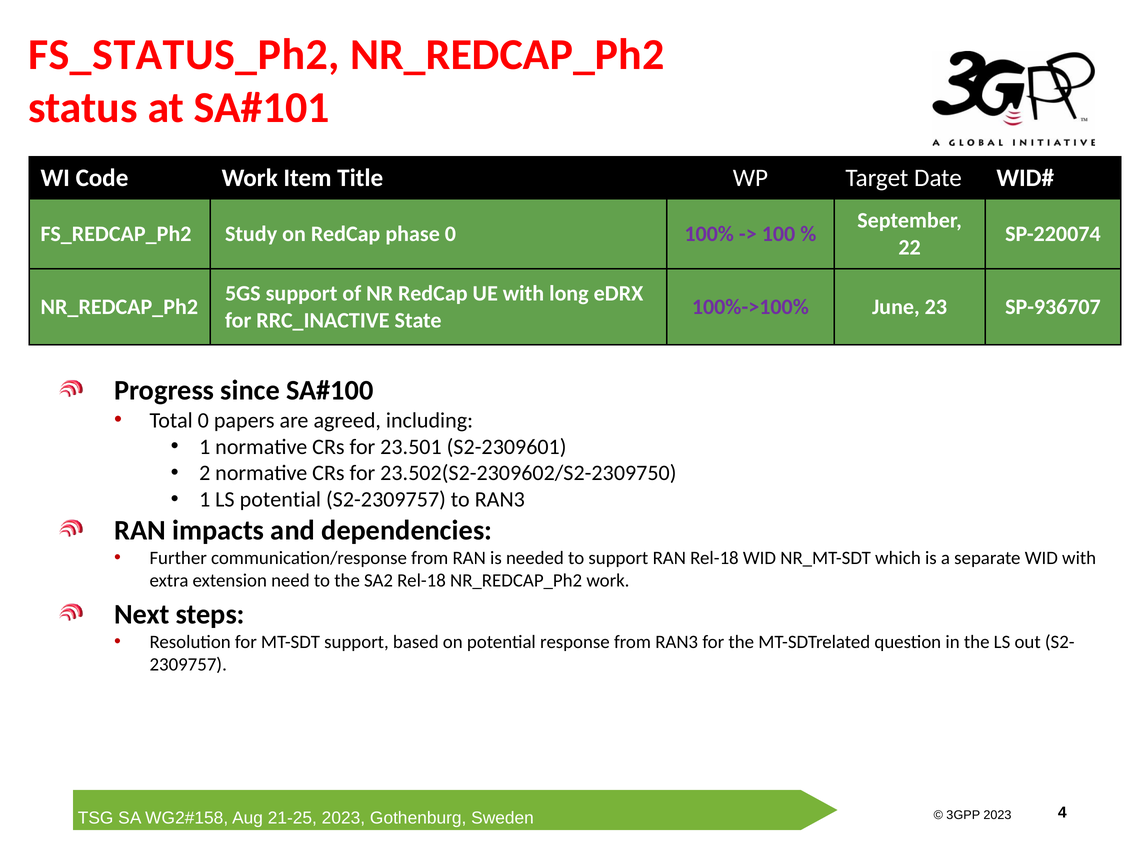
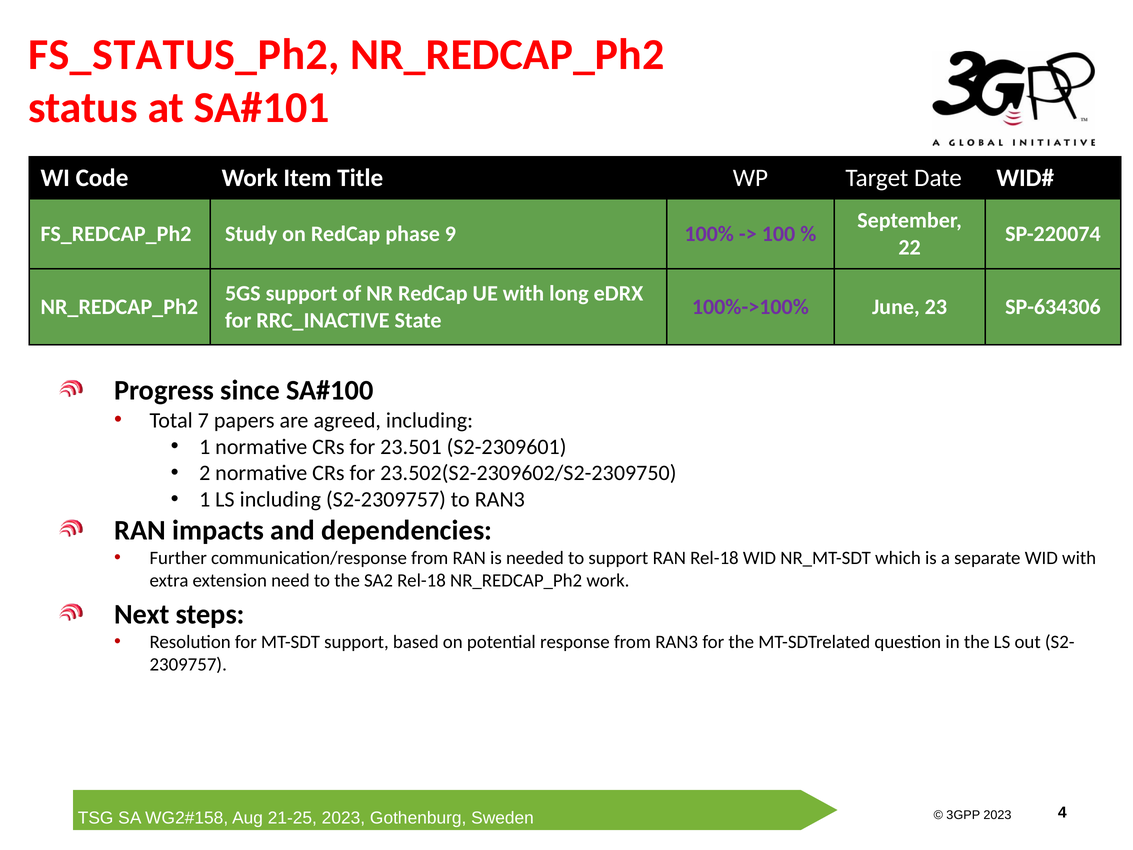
phase 0: 0 -> 9
SP-936707: SP-936707 -> SP-634306
Total 0: 0 -> 7
LS potential: potential -> including
